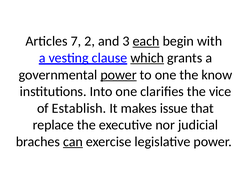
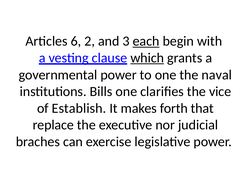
7: 7 -> 6
power at (119, 75) underline: present -> none
know: know -> naval
Into: Into -> Bills
issue: issue -> forth
can underline: present -> none
